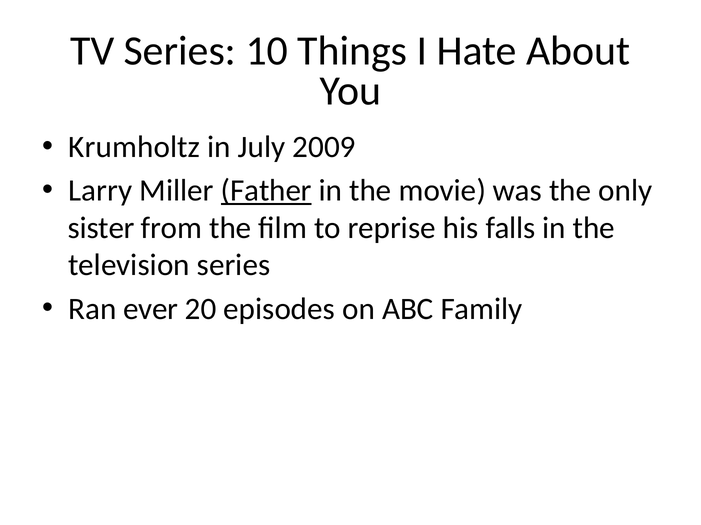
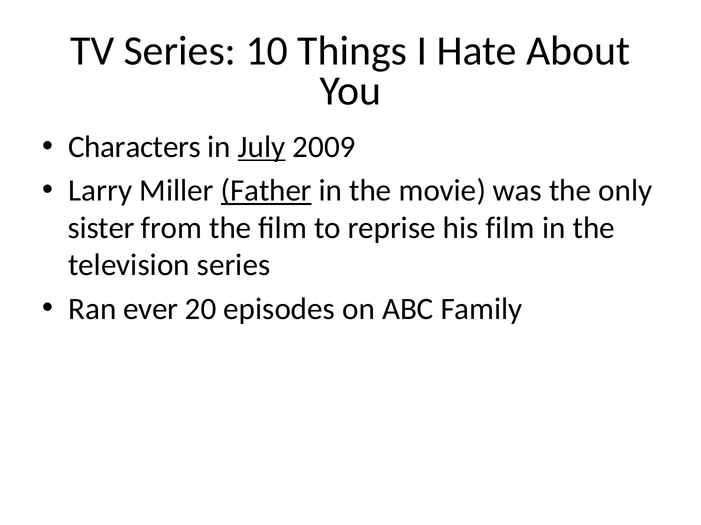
Krumholtz: Krumholtz -> Characters
July underline: none -> present
his falls: falls -> film
